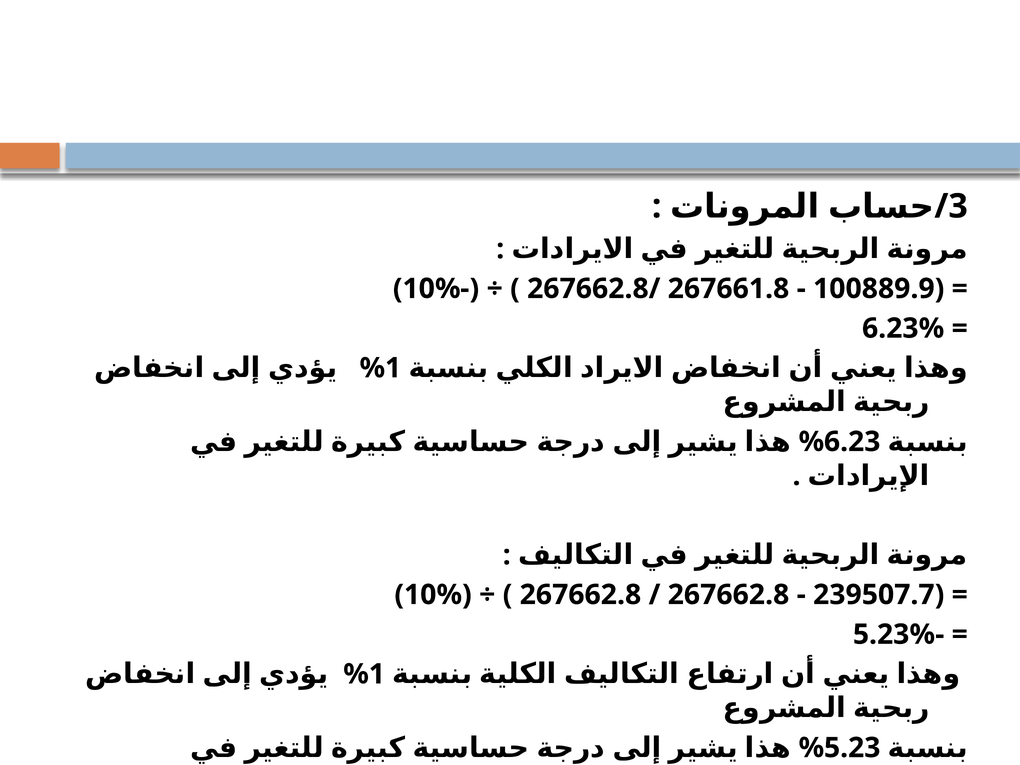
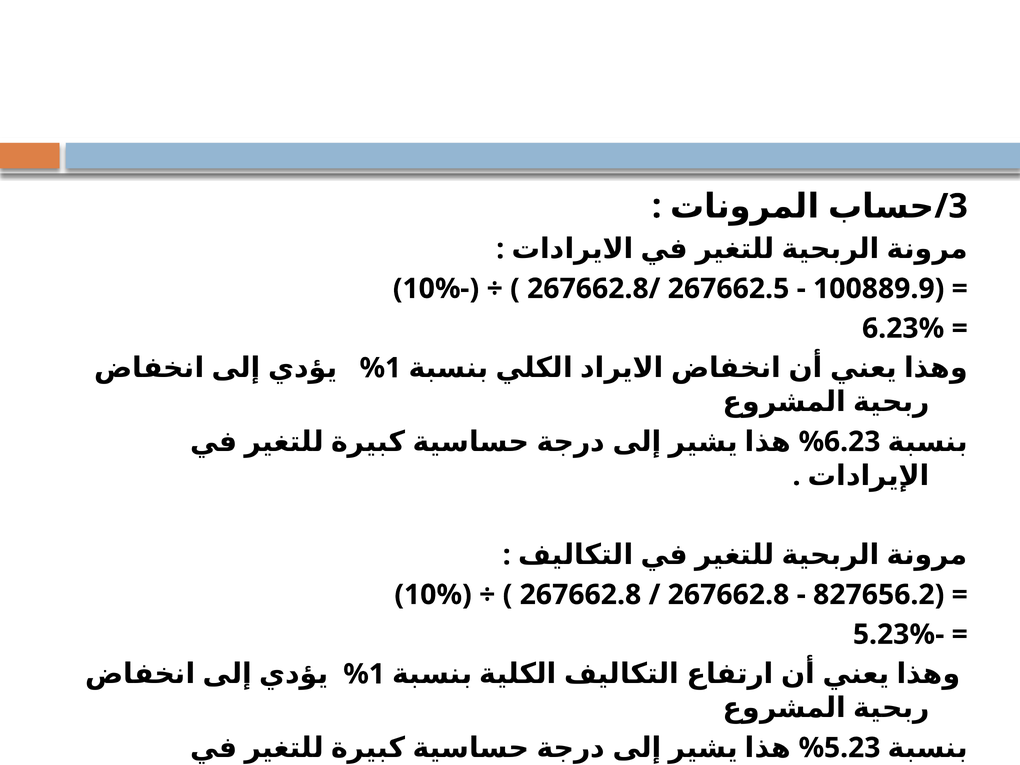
267661.8: 267661.8 -> 267662.5
239507.7: 239507.7 -> 827656.2
